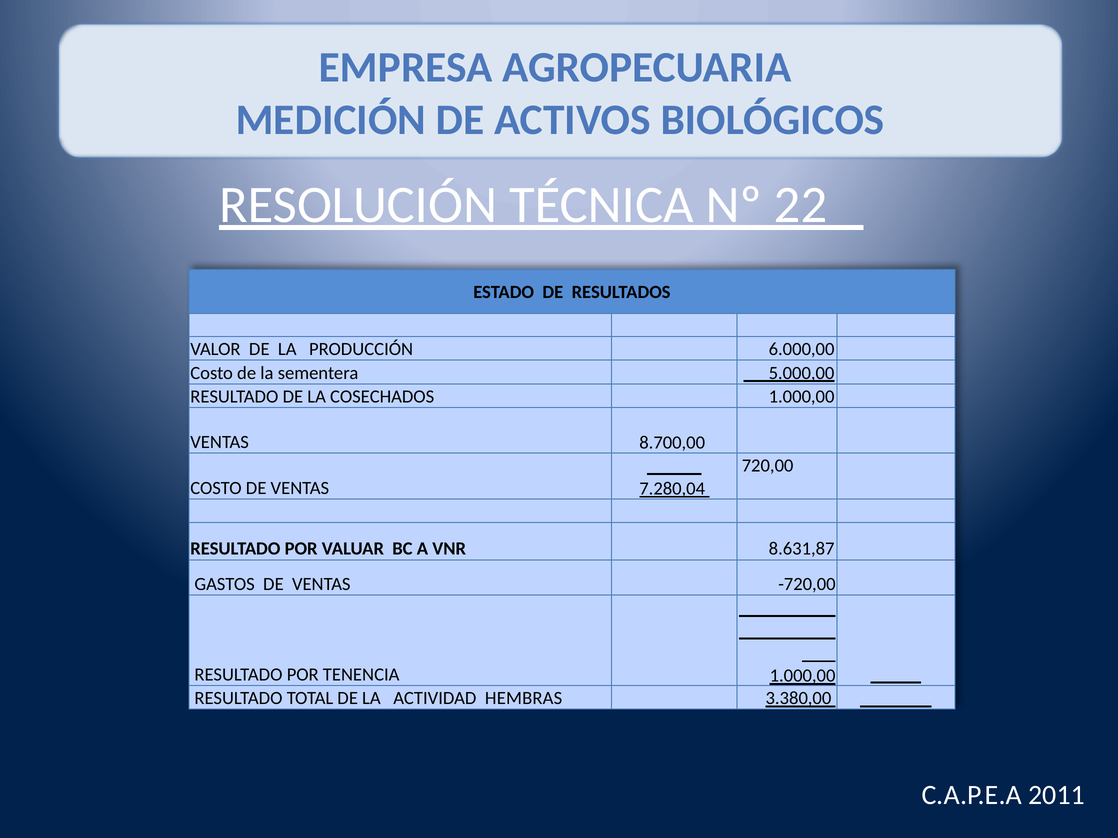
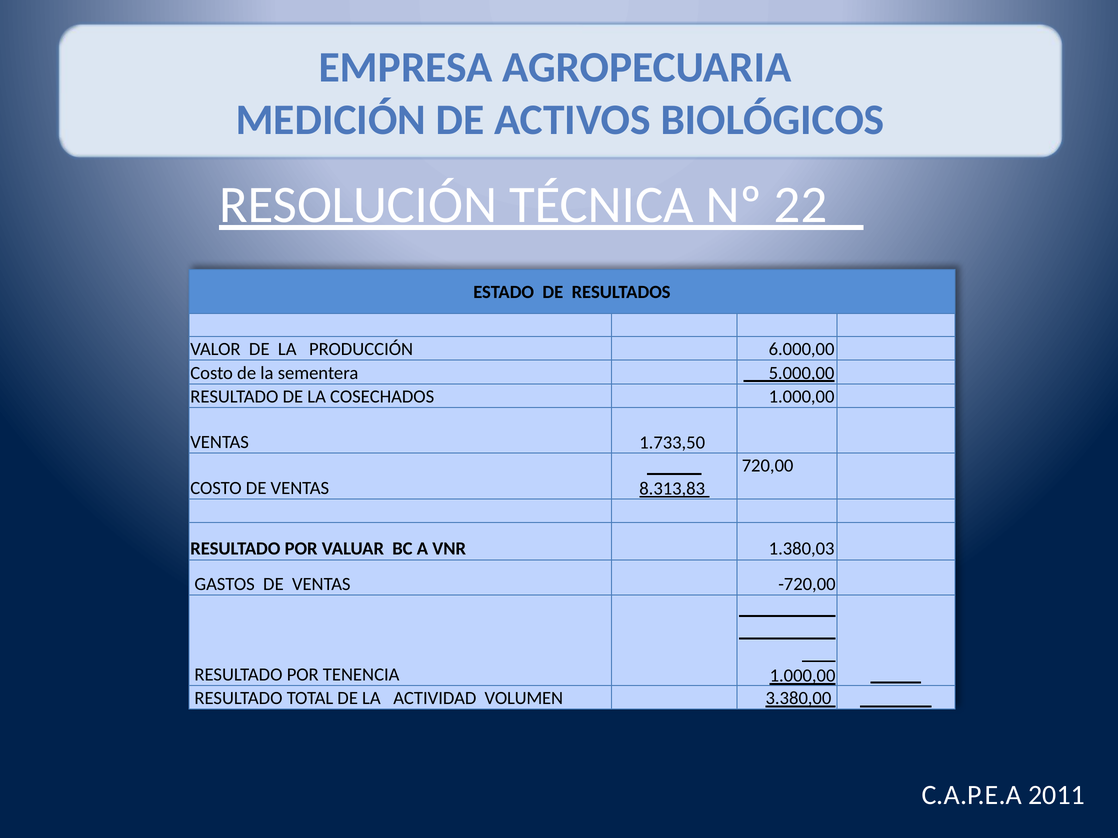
8.700,00: 8.700,00 -> 1.733,50
7.280,04: 7.280,04 -> 8.313,83
8.631,87: 8.631,87 -> 1.380,03
HEMBRAS: HEMBRAS -> VOLUMEN
